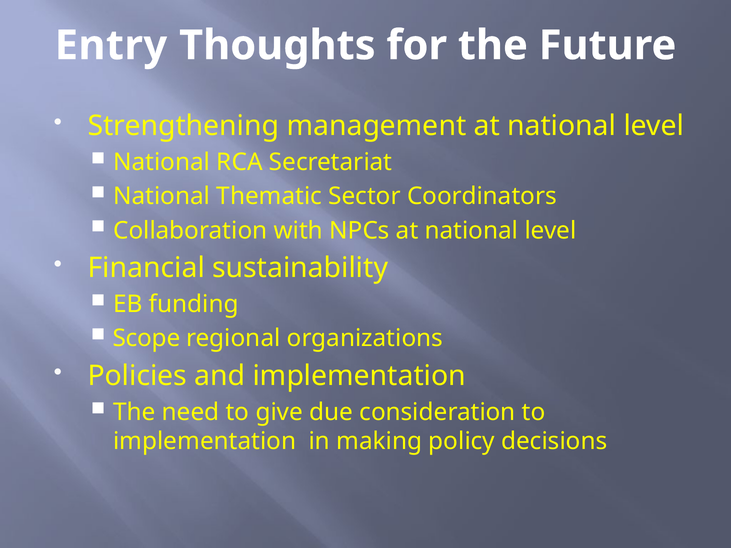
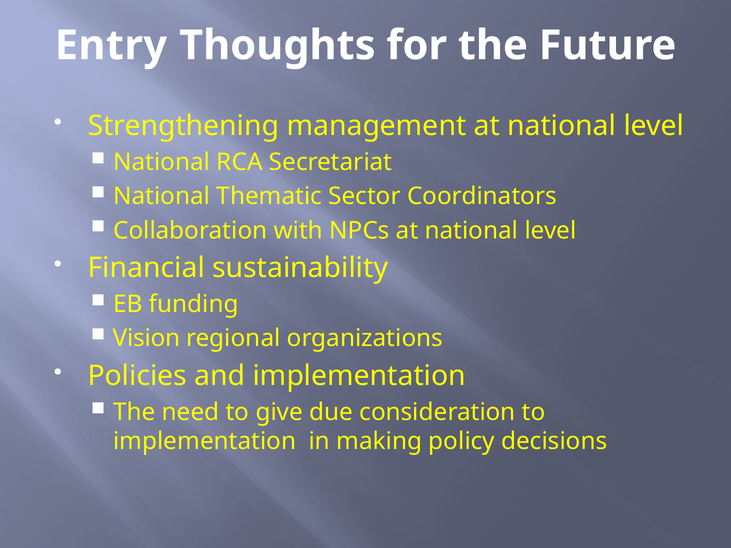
Scope: Scope -> Vision
